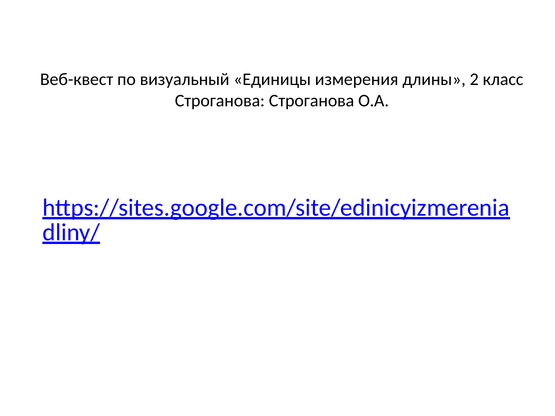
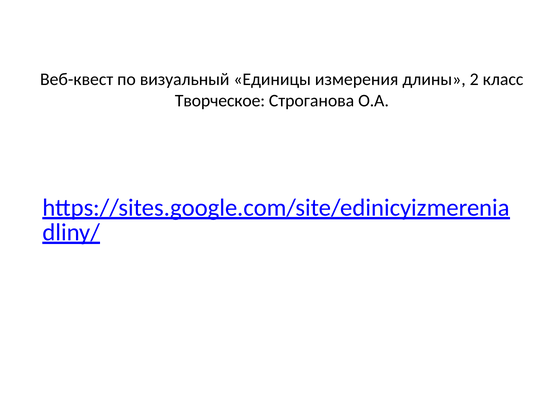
Строганова at (220, 101): Строганова -> Творческое
